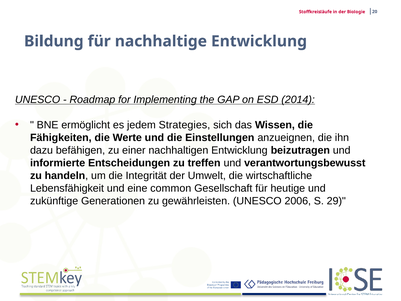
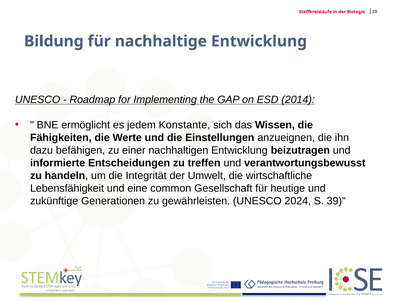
Strategies: Strategies -> Konstante
2006: 2006 -> 2024
29: 29 -> 39
